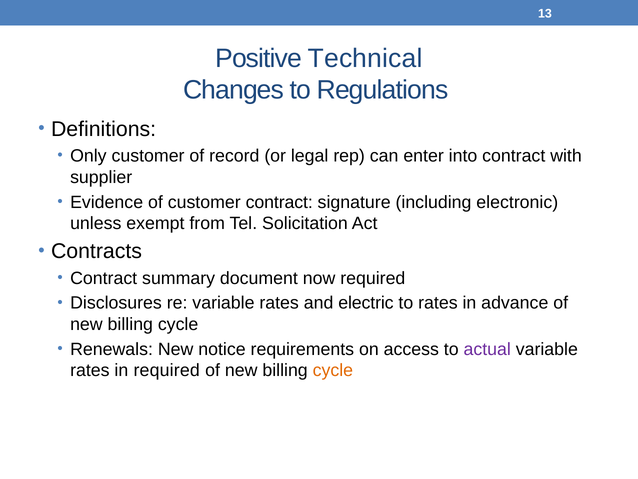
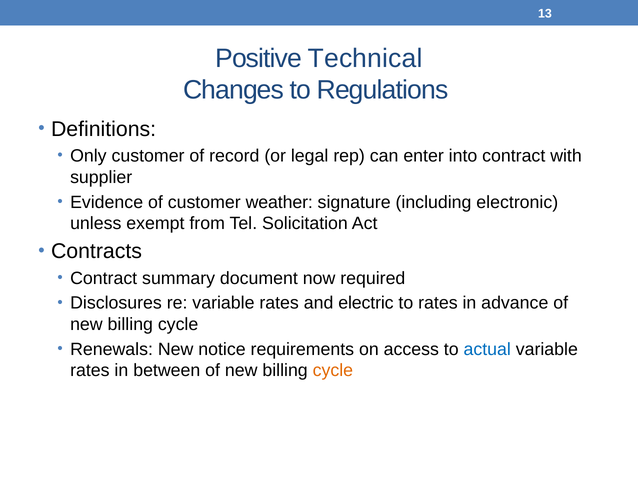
customer contract: contract -> weather
actual colour: purple -> blue
in required: required -> between
